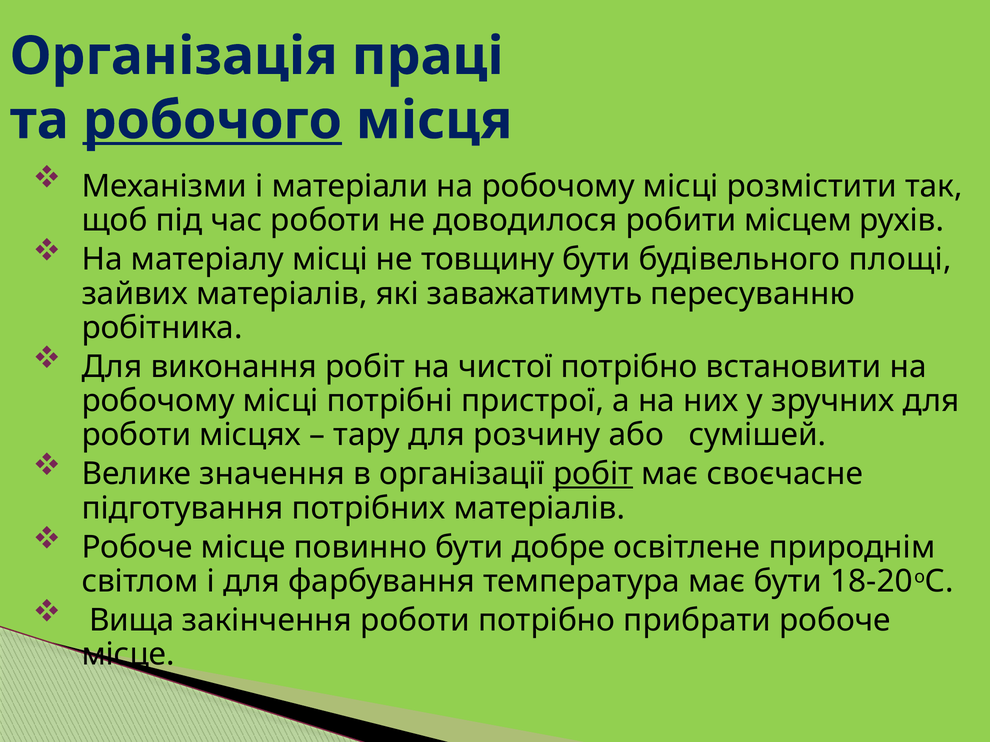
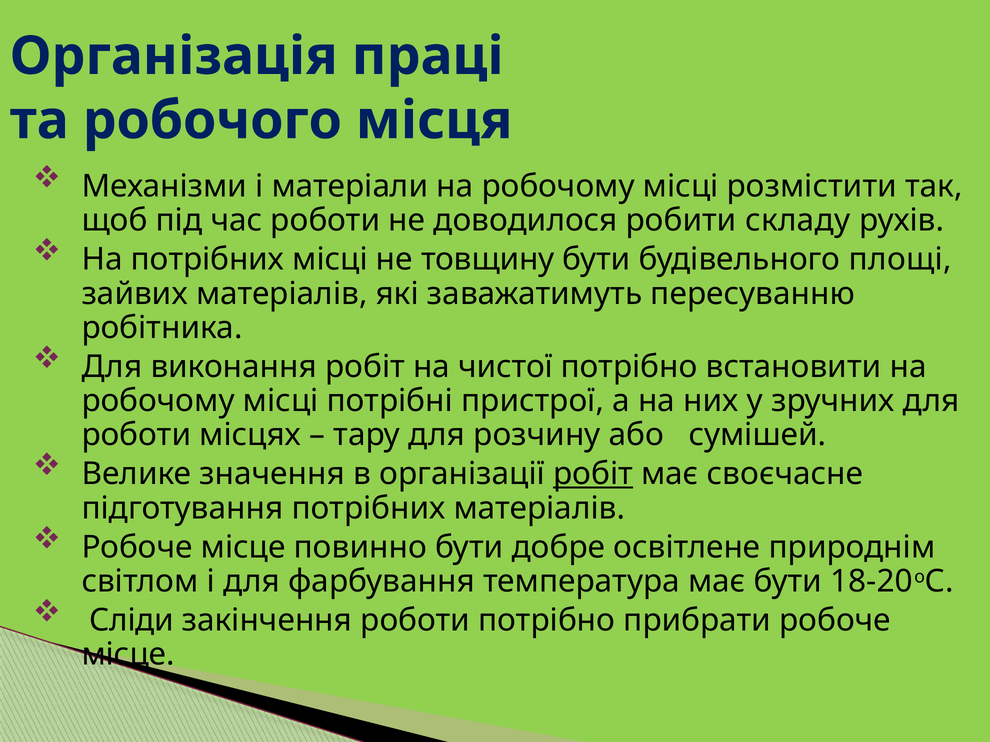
робочого underline: present -> none
місцем: місцем -> складу
На матеріалу: матеріалу -> потрібних
Вища: Вища -> Сліди
